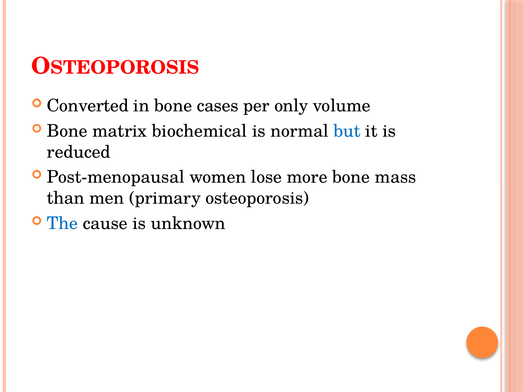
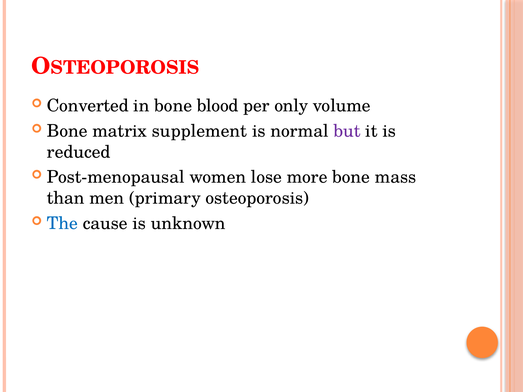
cases: cases -> blood
biochemical: biochemical -> supplement
but colour: blue -> purple
